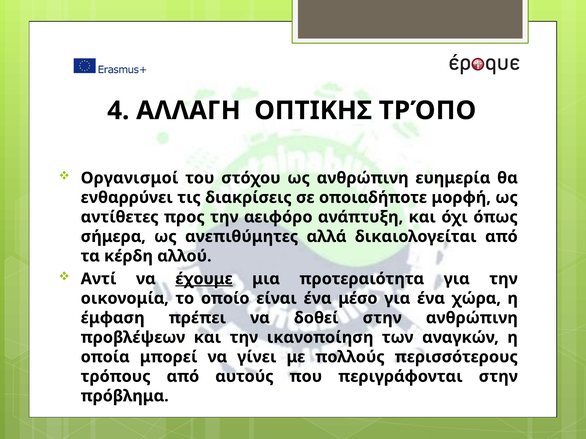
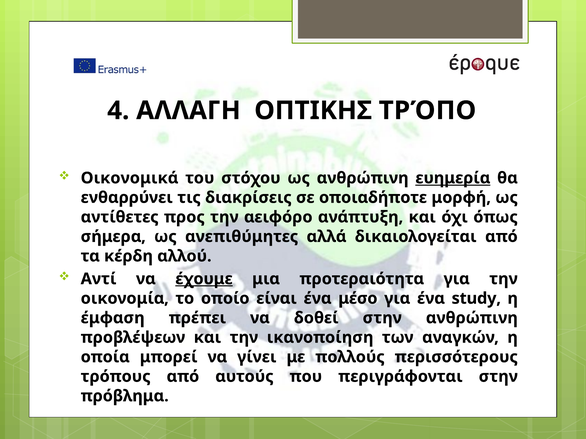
Οργανισμοί: Οργανισμοί -> Οικονομικά
ευημερία underline: none -> present
χώρα: χώρα -> study
